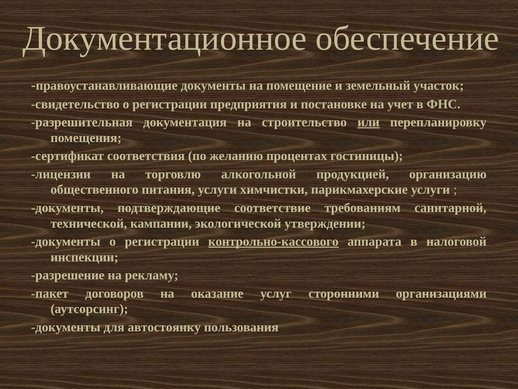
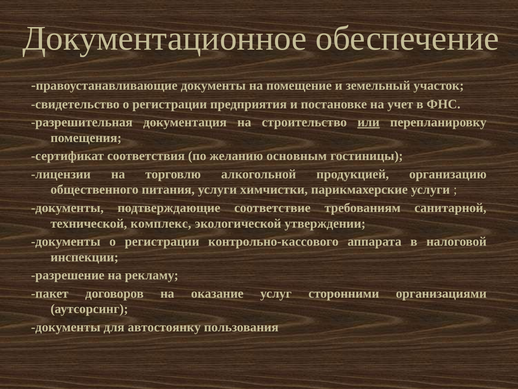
процентах: процентах -> основным
кампании: кампании -> комплекс
контрольно-кассового underline: present -> none
